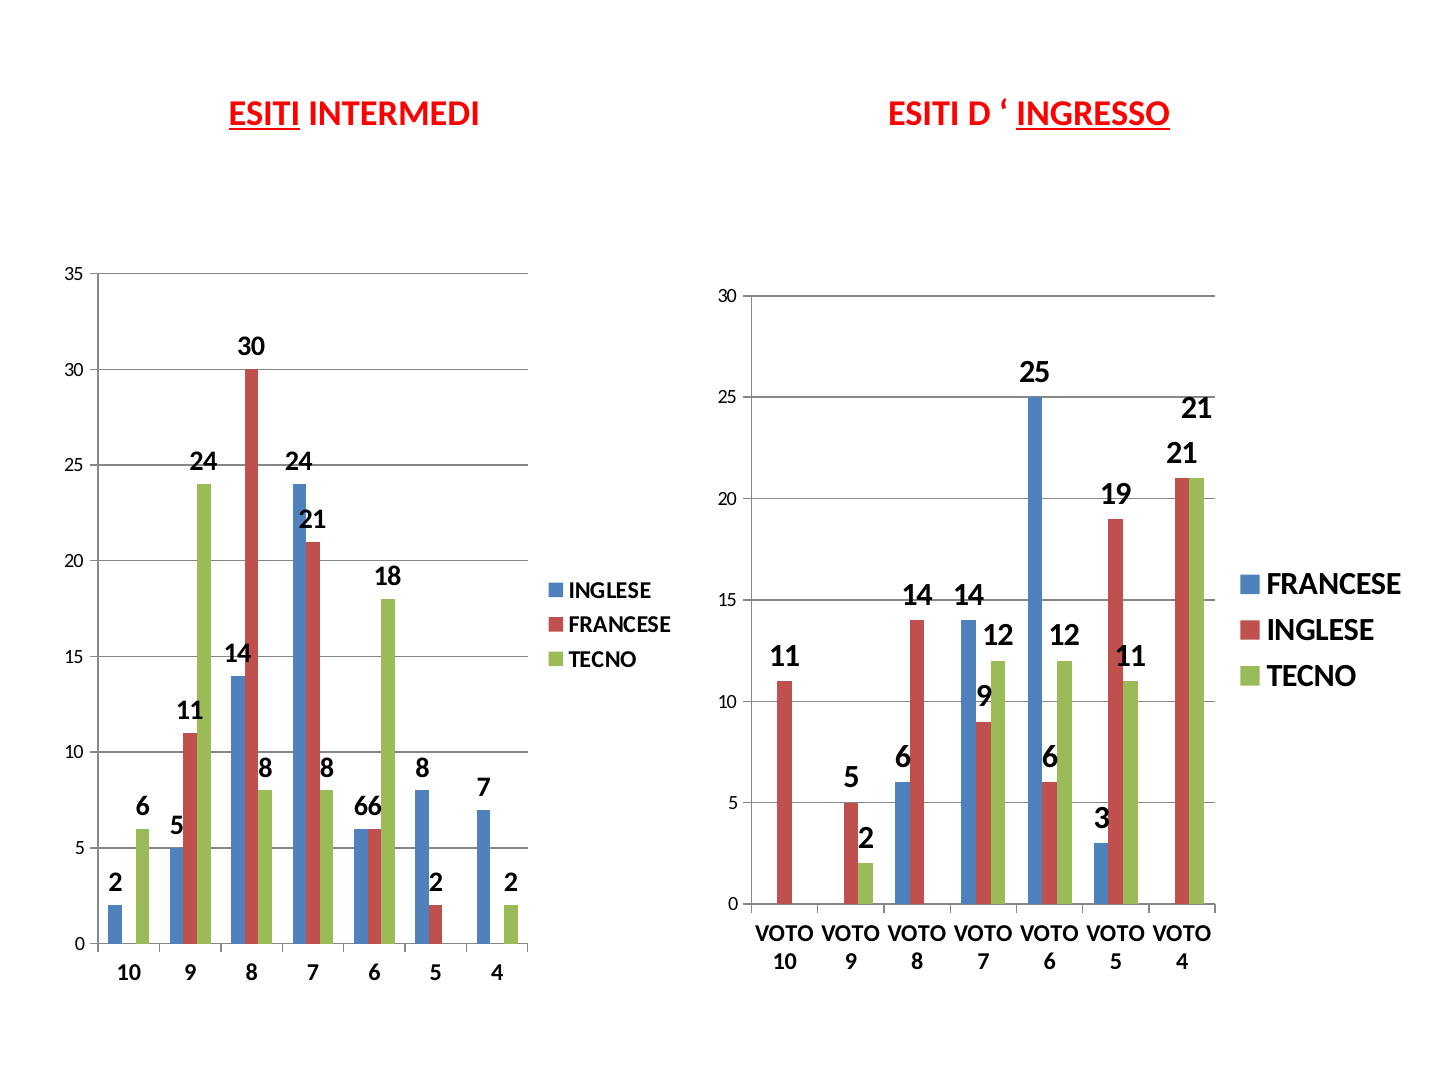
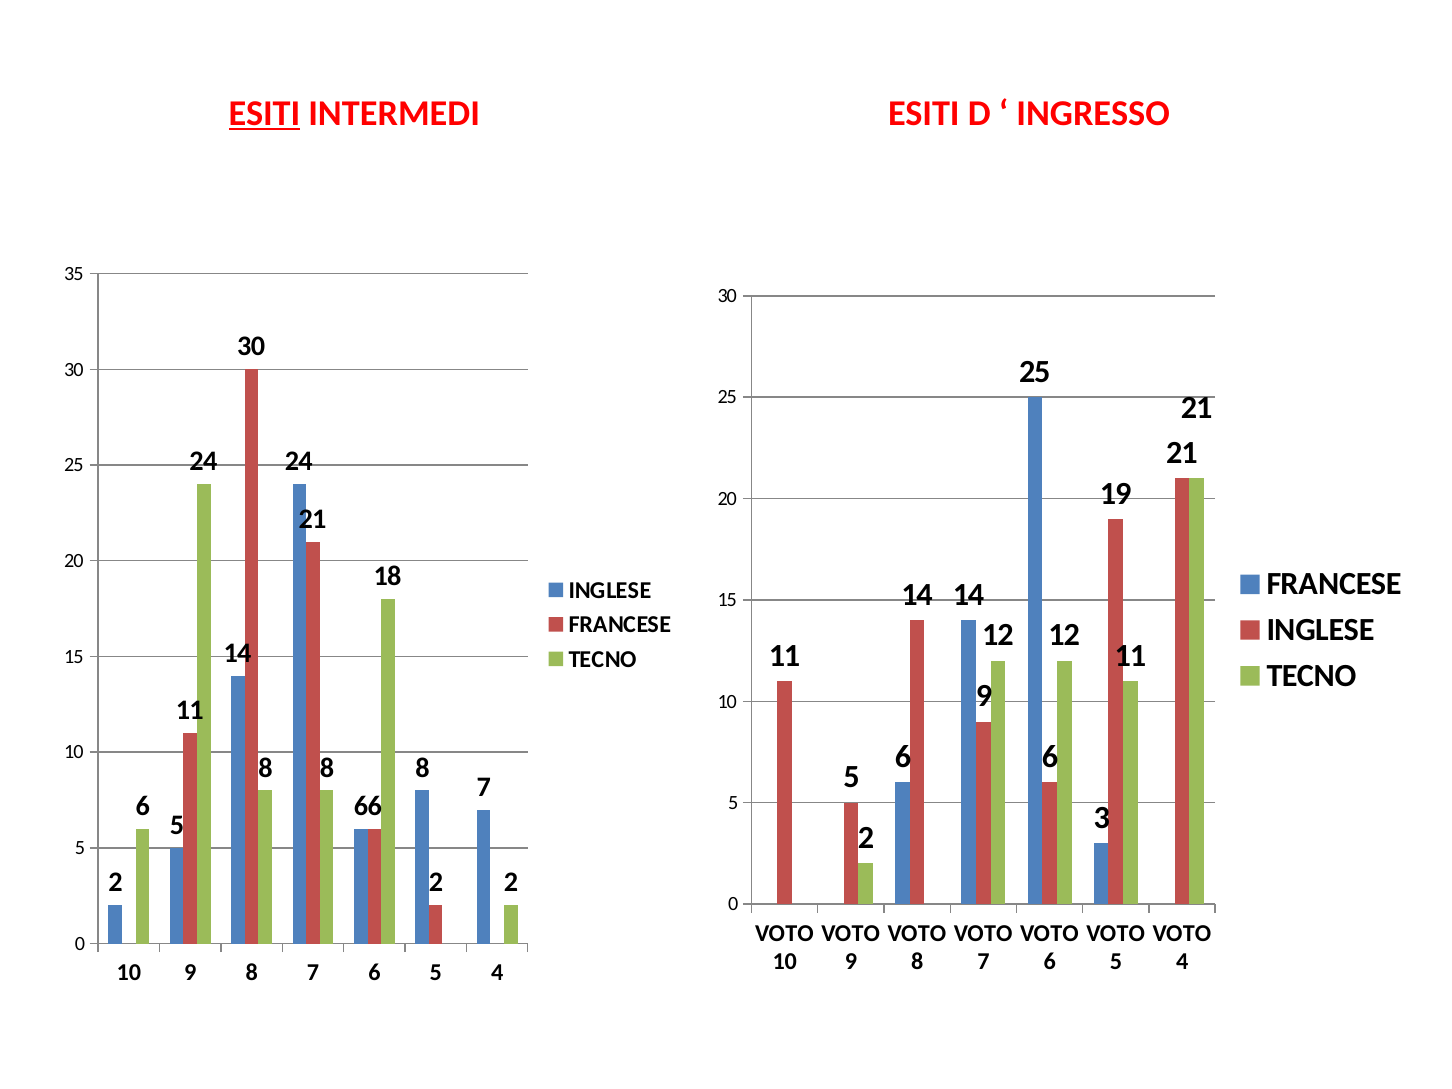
INGRESSO underline: present -> none
